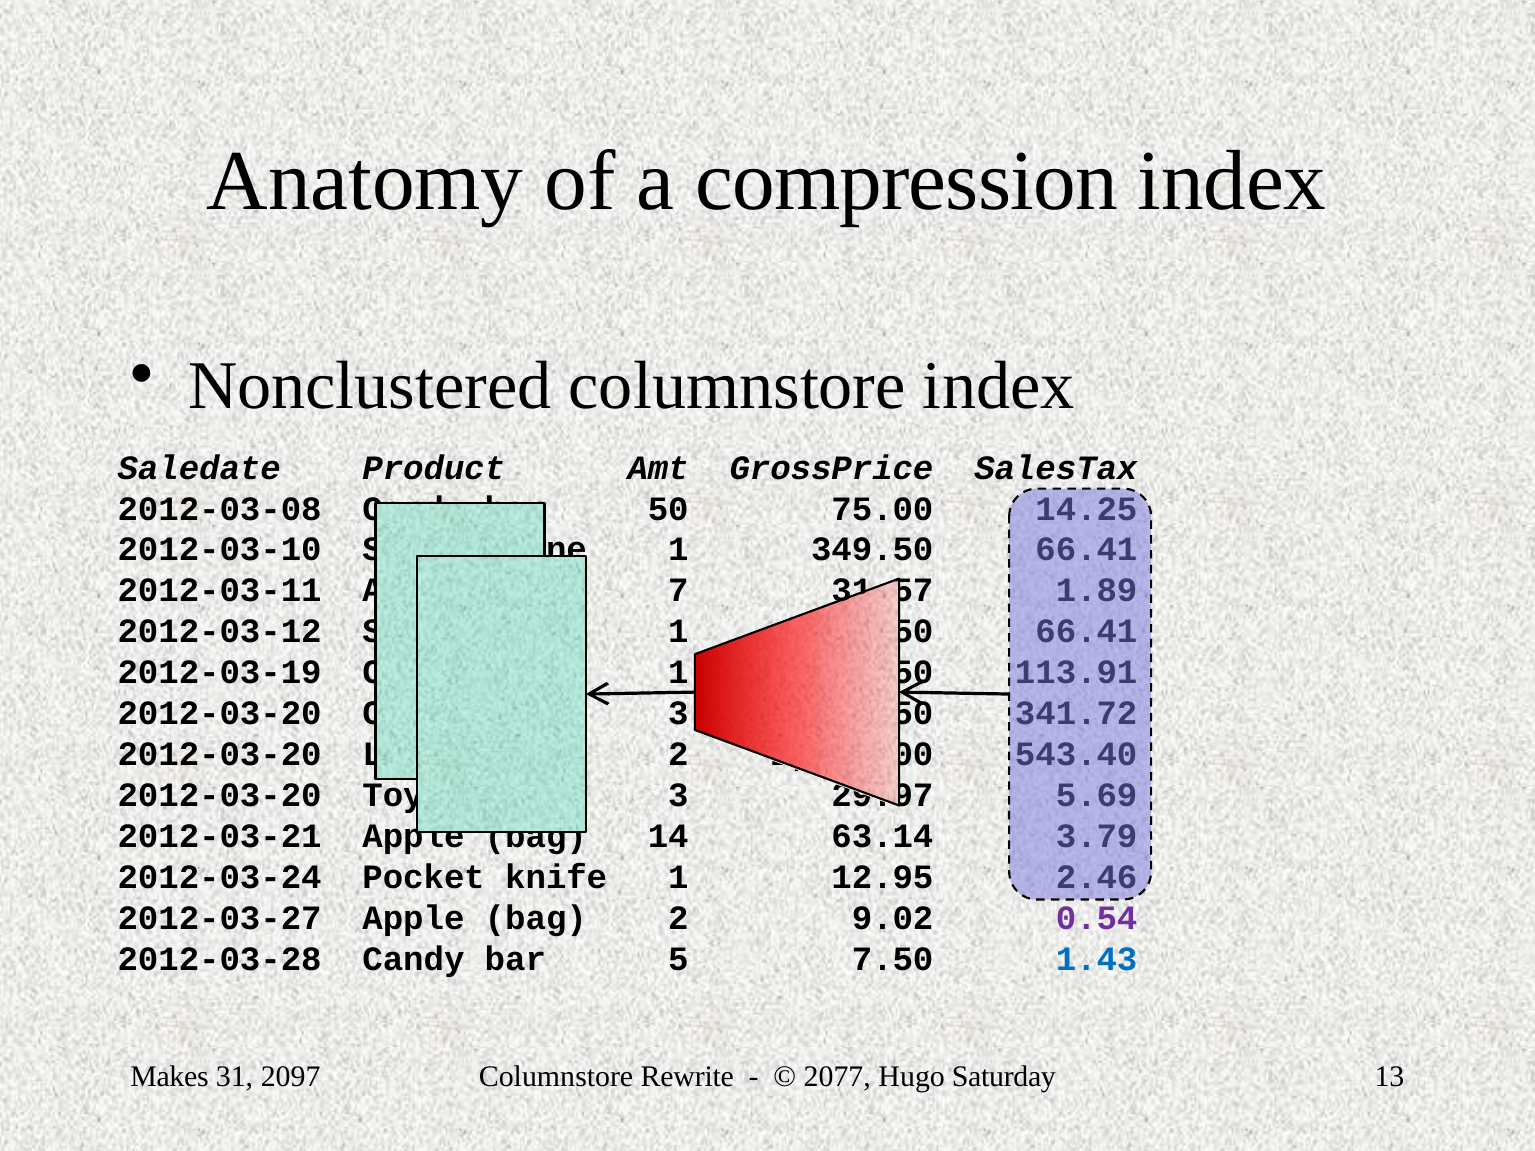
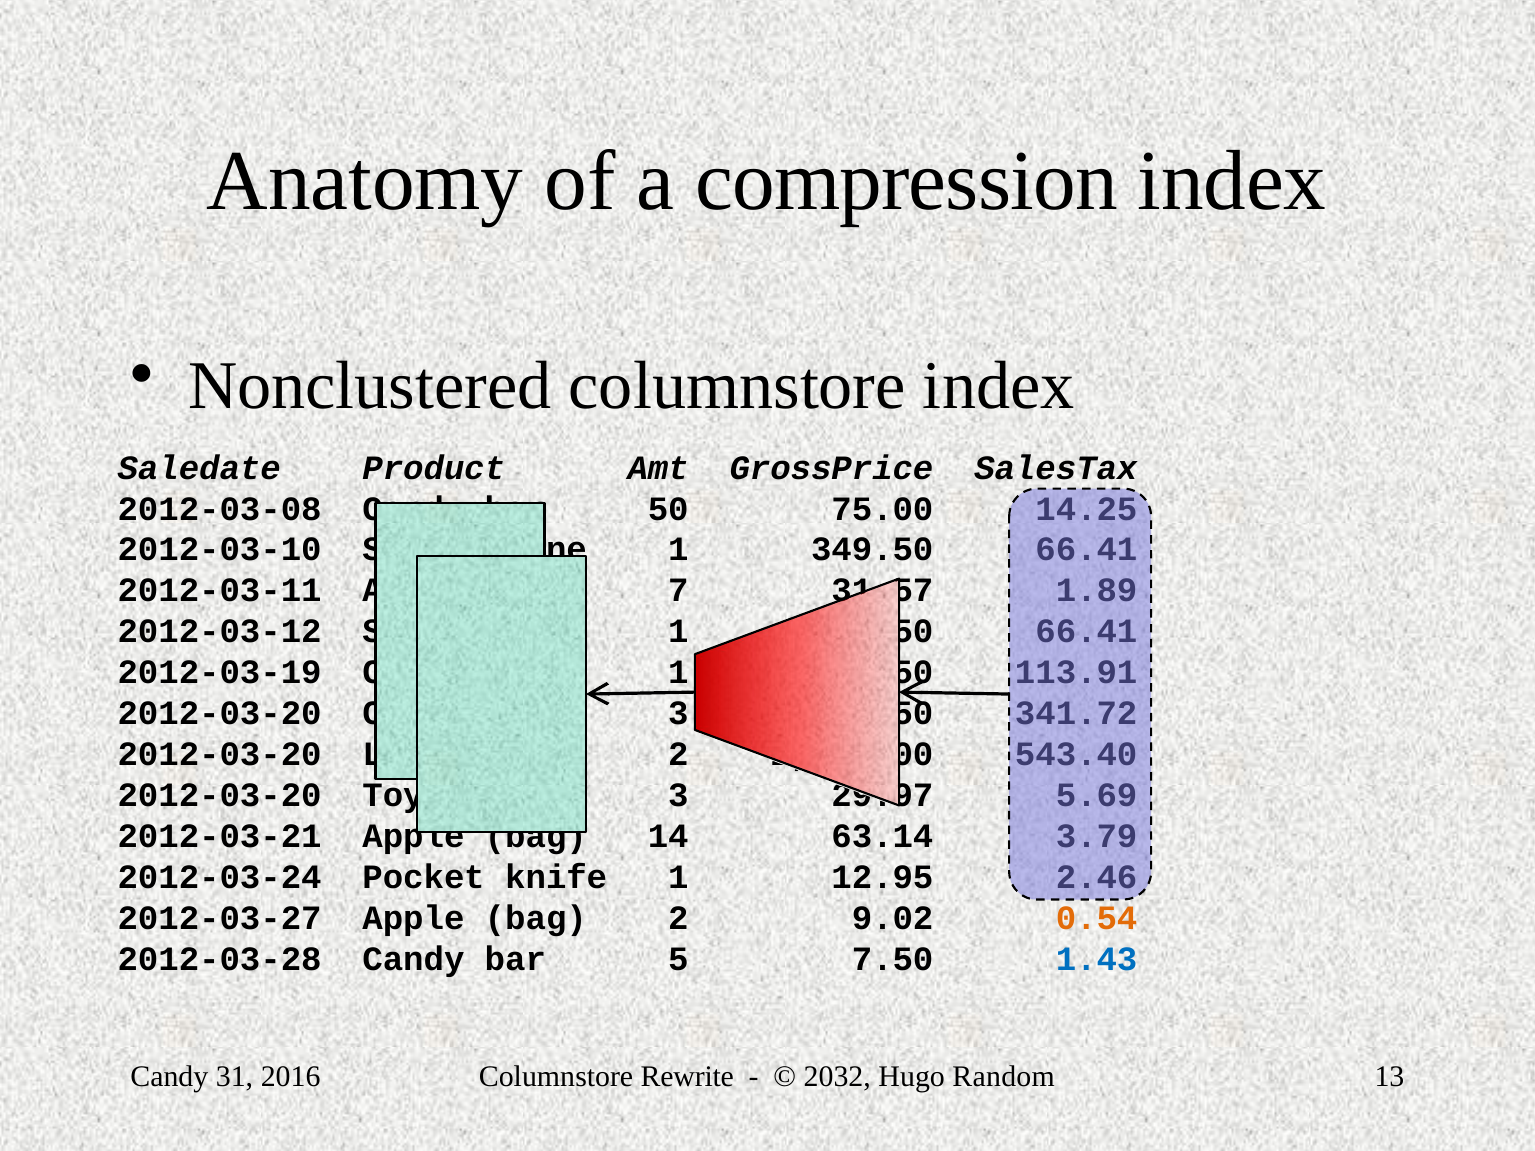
0.54 colour: purple -> orange
Makes at (169, 1077): Makes -> Candy
2097: 2097 -> 2016
2077: 2077 -> 2032
Saturday: Saturday -> Random
